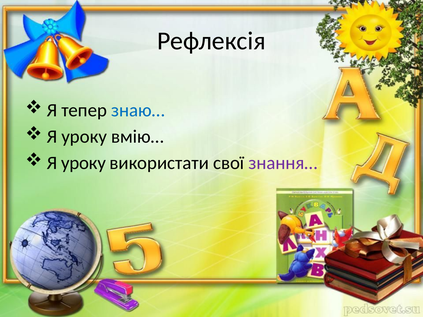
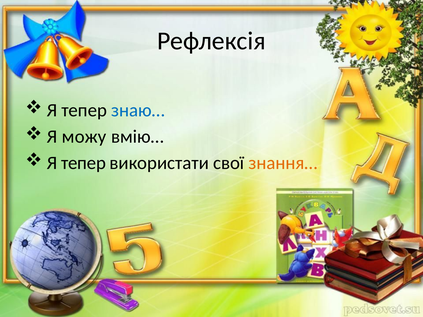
уроку at (84, 137): уроку -> можу
уроку at (84, 163): уроку -> тепер
знання… colour: purple -> orange
